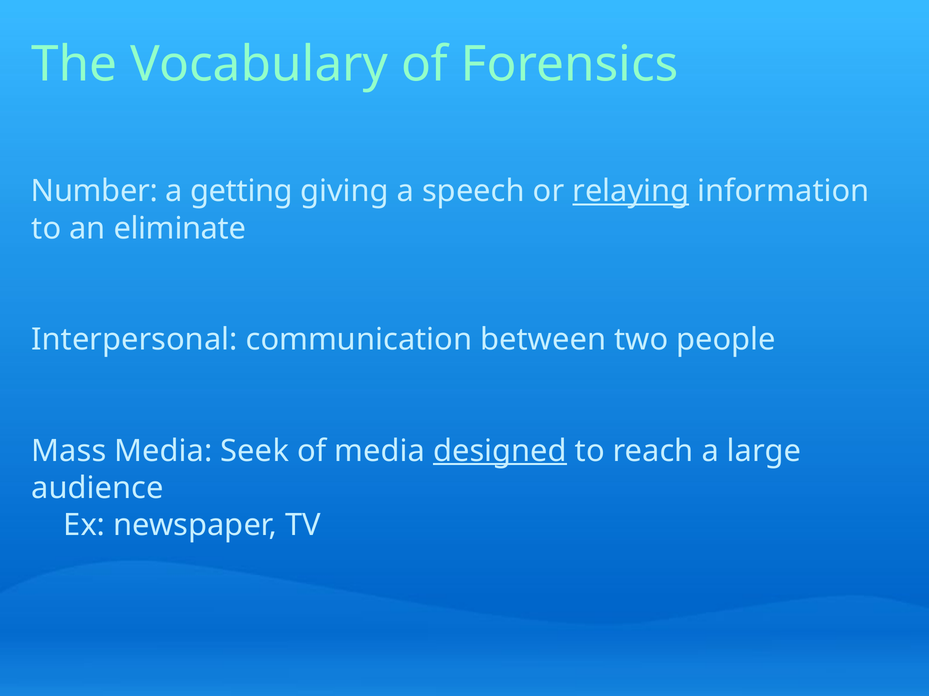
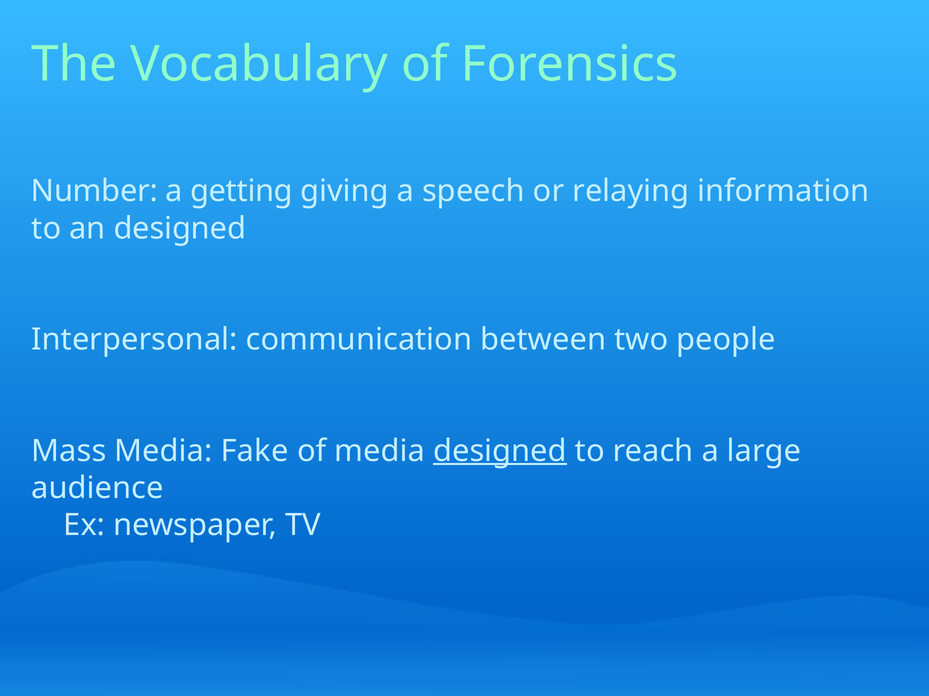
relaying underline: present -> none
an eliminate: eliminate -> designed
Seek: Seek -> Fake
